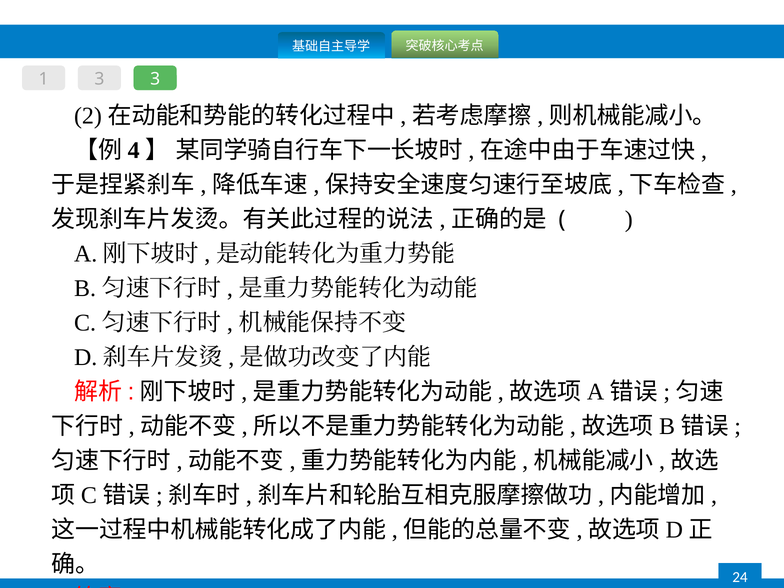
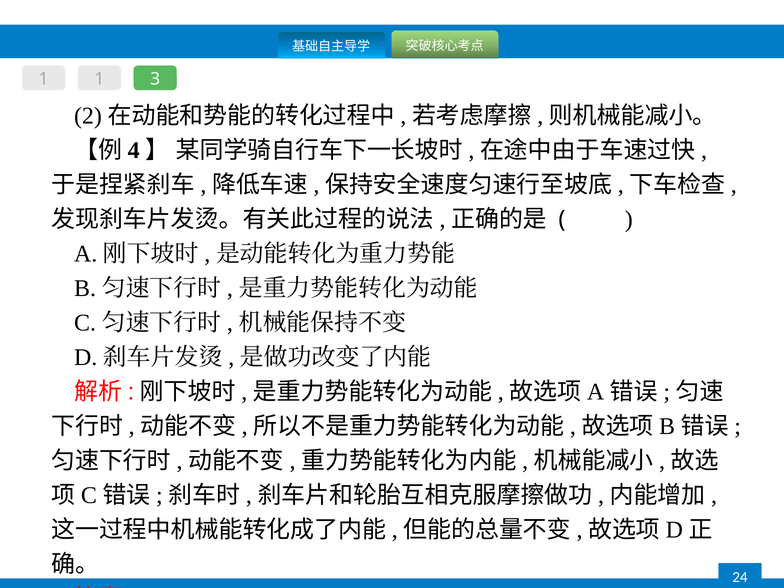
1 3: 3 -> 1
